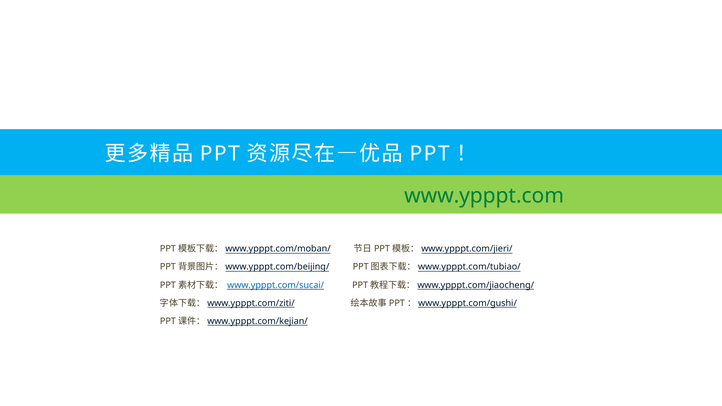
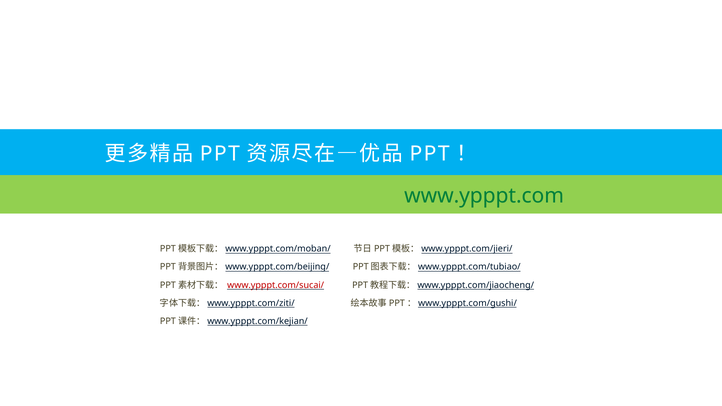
www.ypppt.com/sucai/ colour: blue -> red
